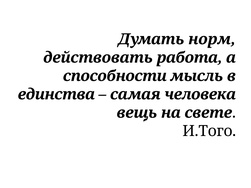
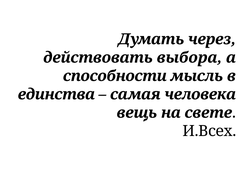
норм: норм -> через
работа: работа -> выбора
И.Того: И.Того -> И.Всех
